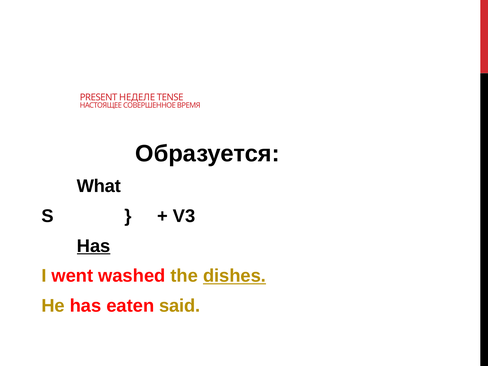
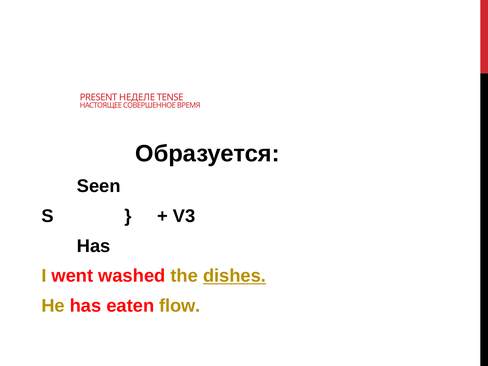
What: What -> Seen
Has at (94, 246) underline: present -> none
said: said -> flow
